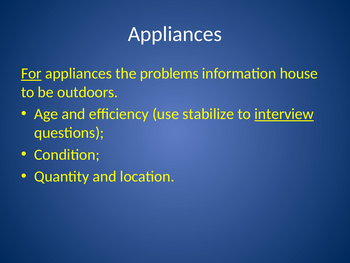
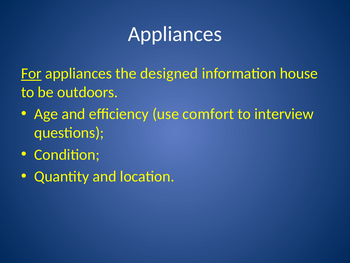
problems: problems -> designed
stabilize: stabilize -> comfort
interview underline: present -> none
